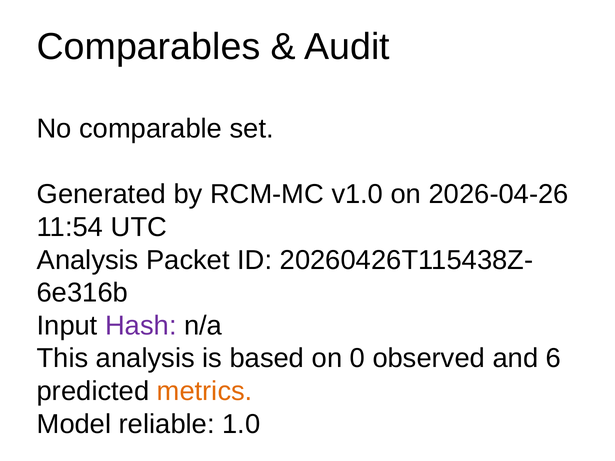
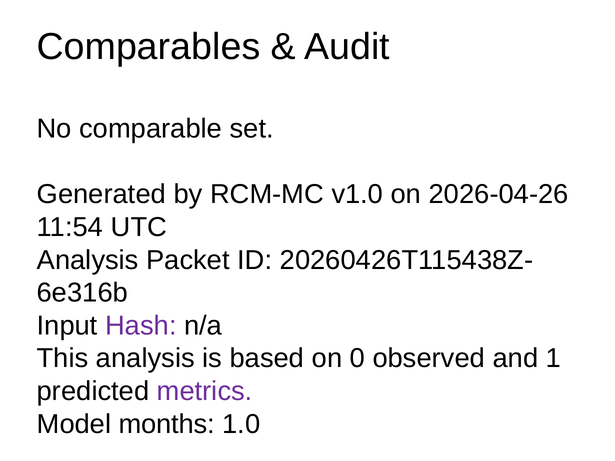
6: 6 -> 1
metrics colour: orange -> purple
reliable: reliable -> months
